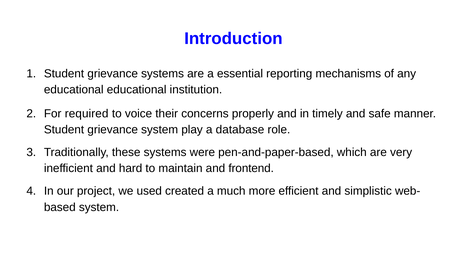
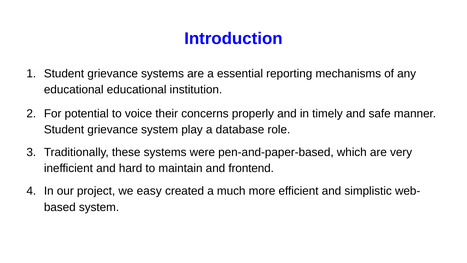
required: required -> potential
used: used -> easy
